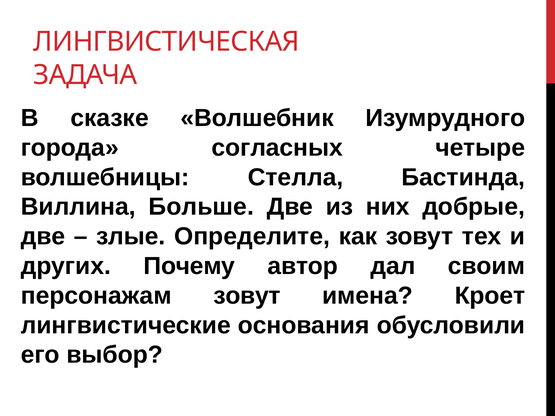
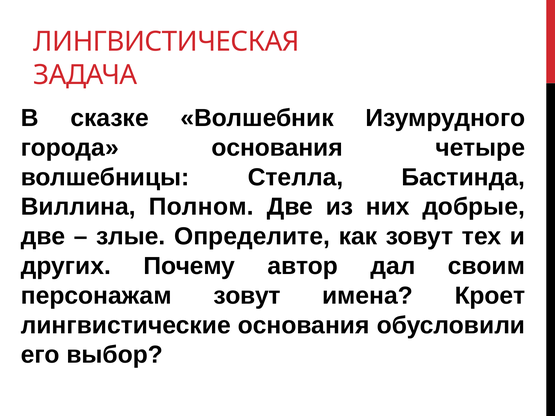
города согласных: согласных -> основания
Больше: Больше -> Полном
